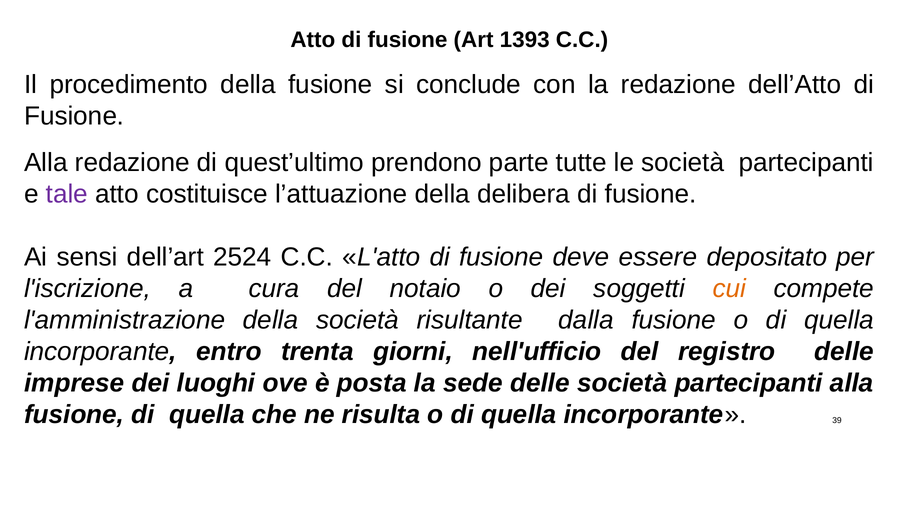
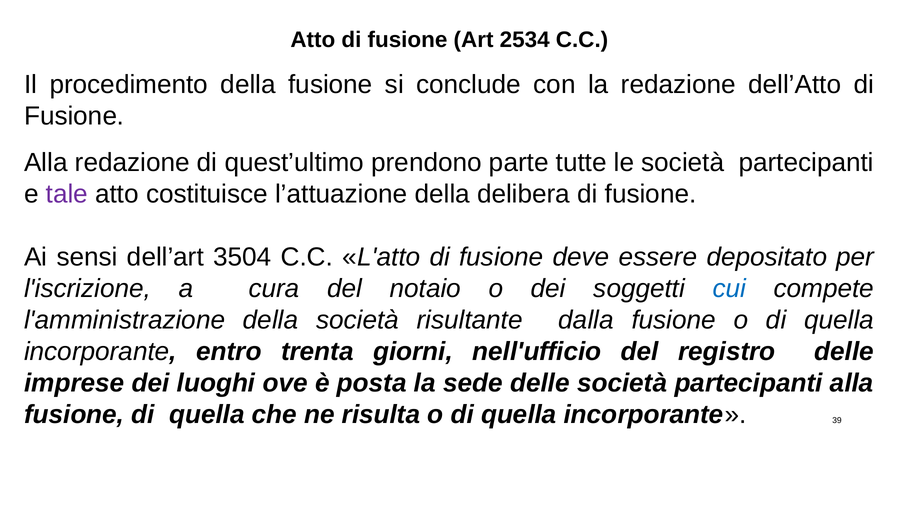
1393: 1393 -> 2534
2524: 2524 -> 3504
cui colour: orange -> blue
